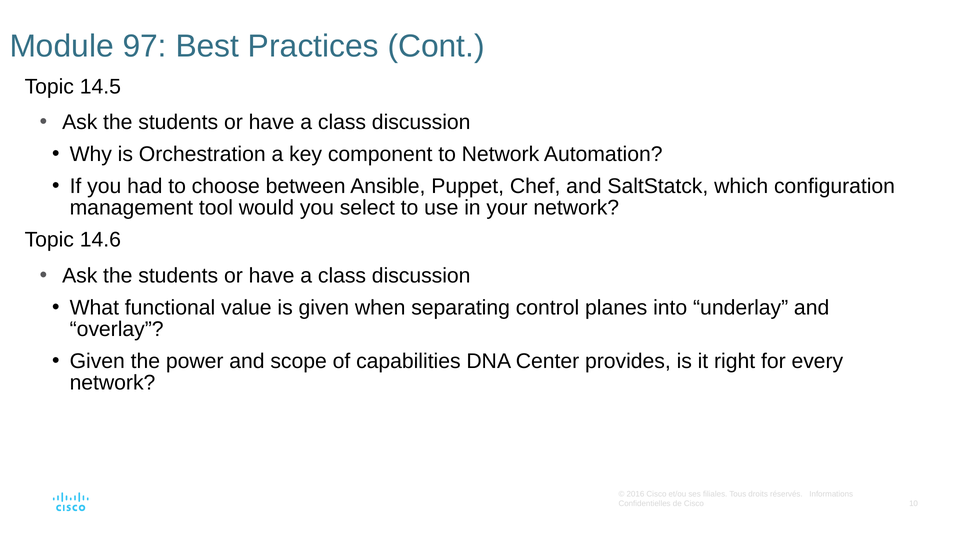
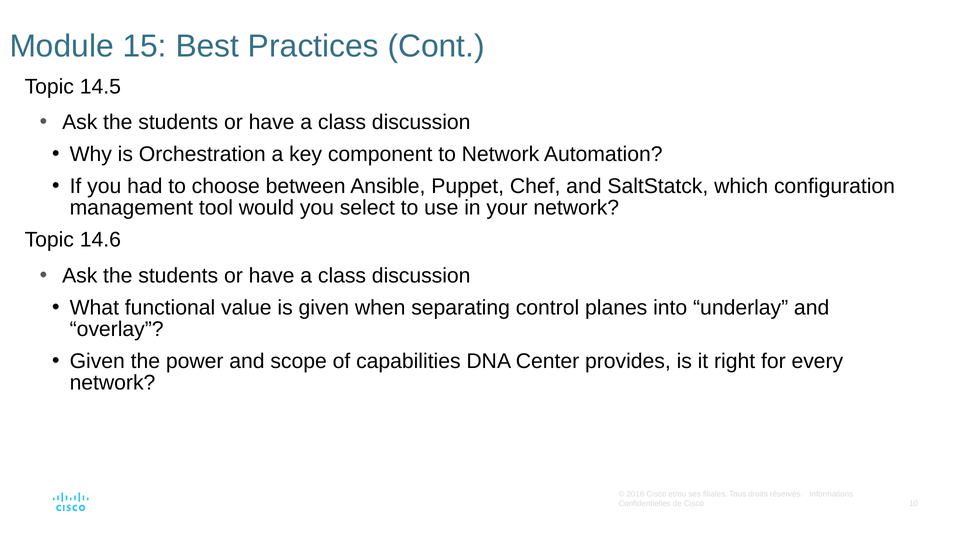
97: 97 -> 15
